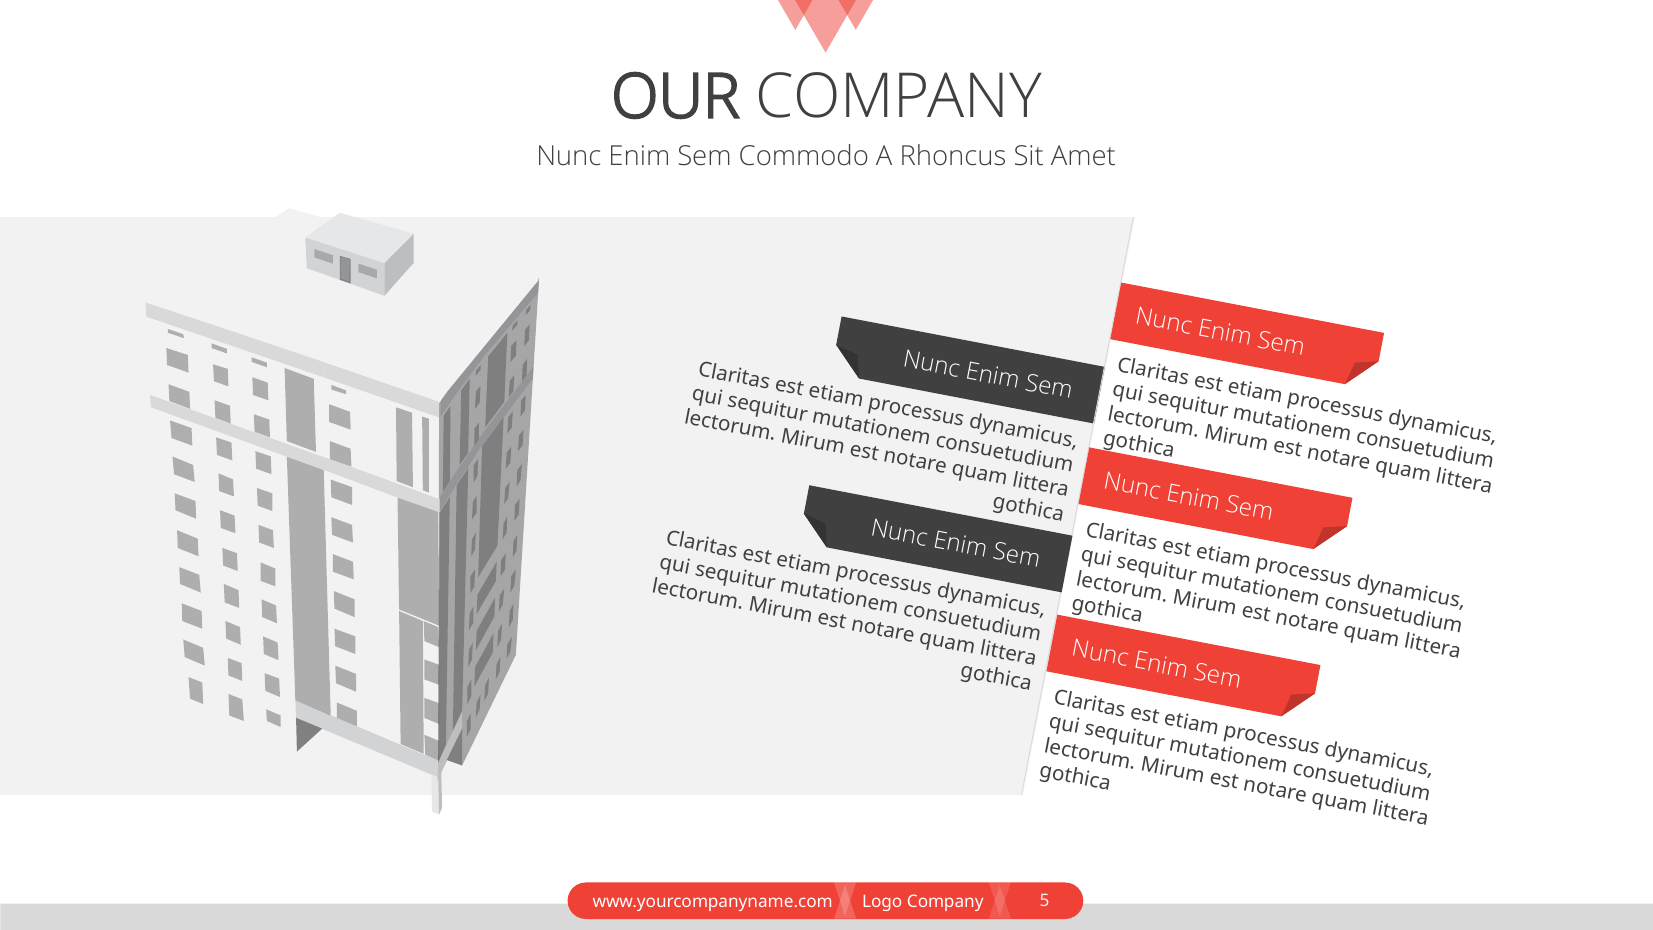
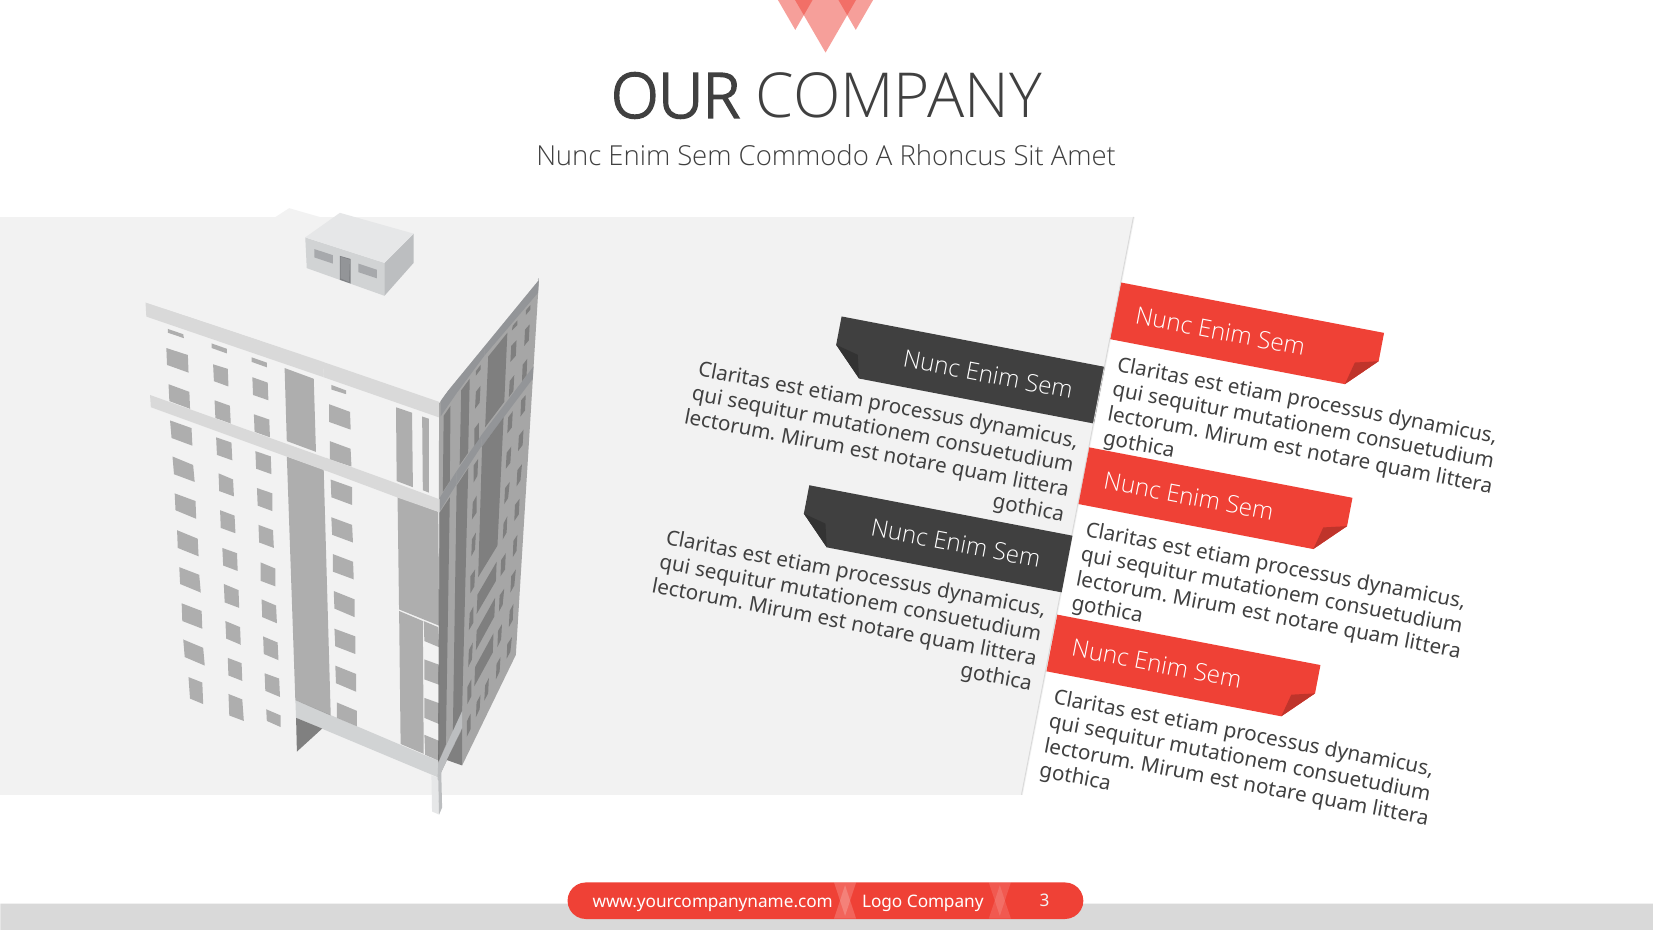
5: 5 -> 3
